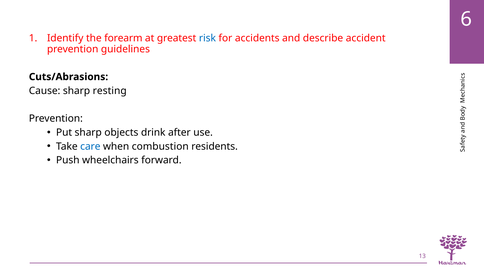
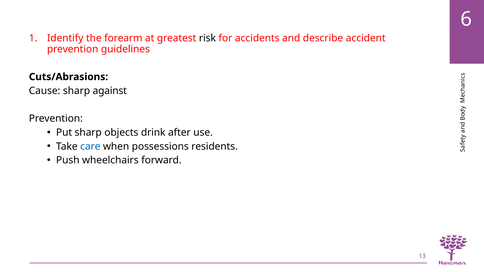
risk colour: blue -> black
resting: resting -> against
combustion: combustion -> possessions
